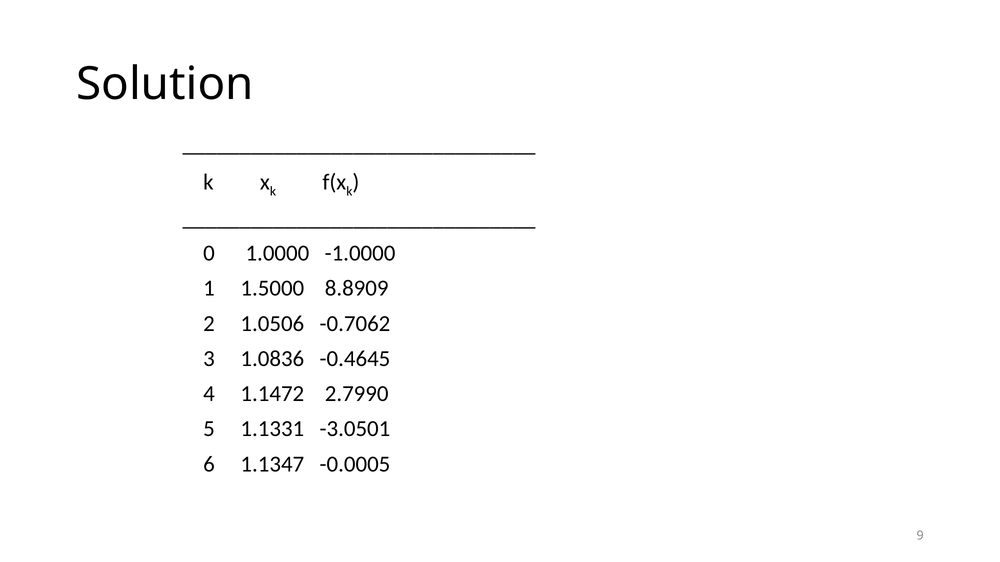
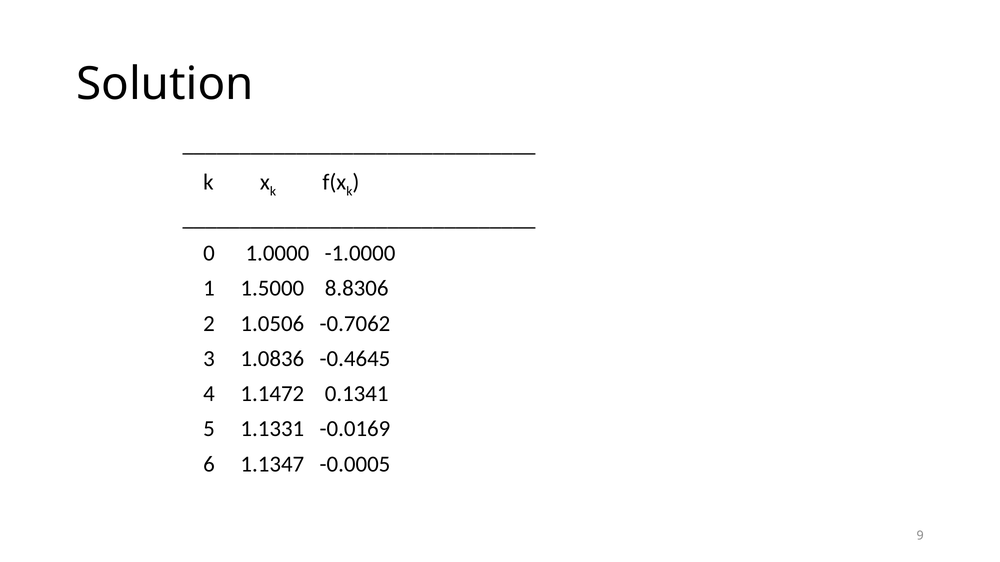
8.8909: 8.8909 -> 8.8306
2.7990: 2.7990 -> 0.1341
-3.0501: -3.0501 -> -0.0169
